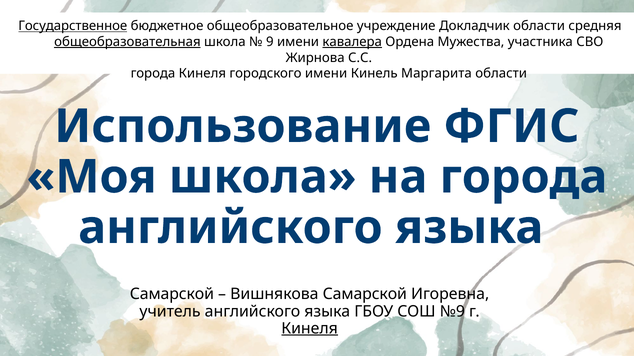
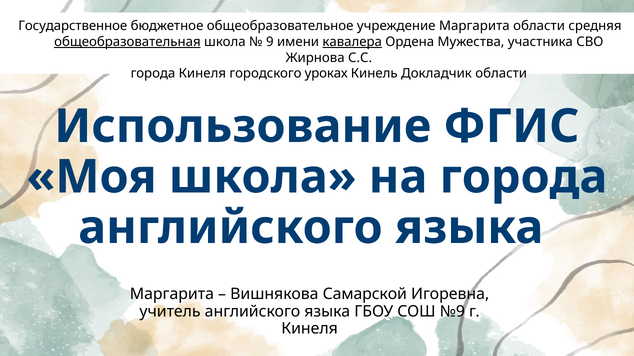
Государственное underline: present -> none
учреждение Докладчик: Докладчик -> Маргарита
городского имени: имени -> уроках
Маргарита: Маргарита -> Докладчик
Самарской at (172, 295): Самарской -> Маргарита
Кинеля at (310, 329) underline: present -> none
